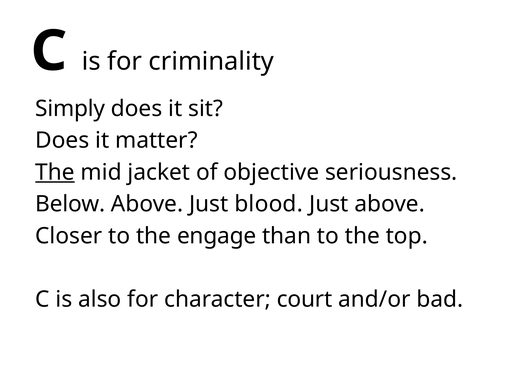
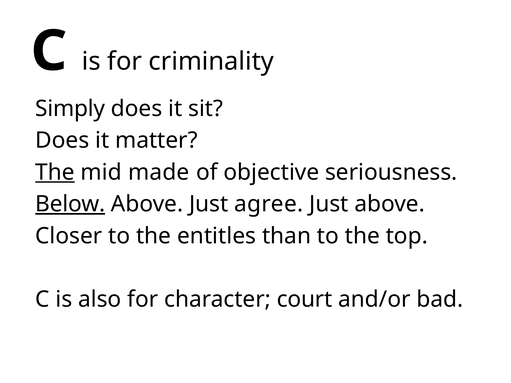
jacket: jacket -> made
Below underline: none -> present
blood: blood -> agree
engage: engage -> entitles
